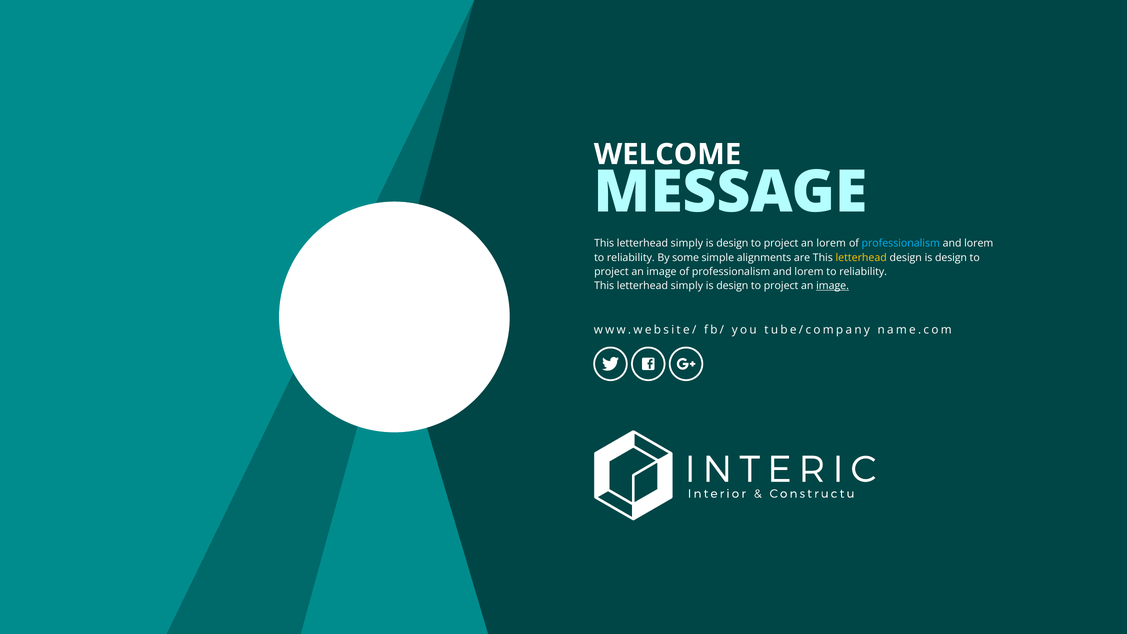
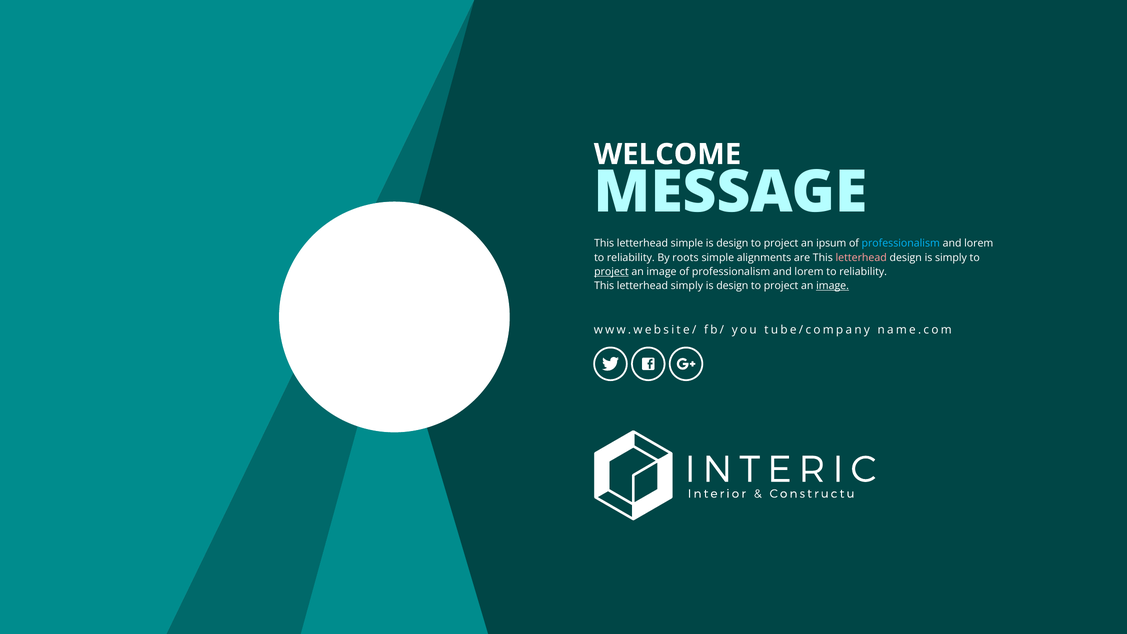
simply at (687, 243): simply -> simple
an lorem: lorem -> ipsum
some: some -> roots
letterhead at (861, 258) colour: yellow -> pink
design is design: design -> simply
project at (611, 272) underline: none -> present
